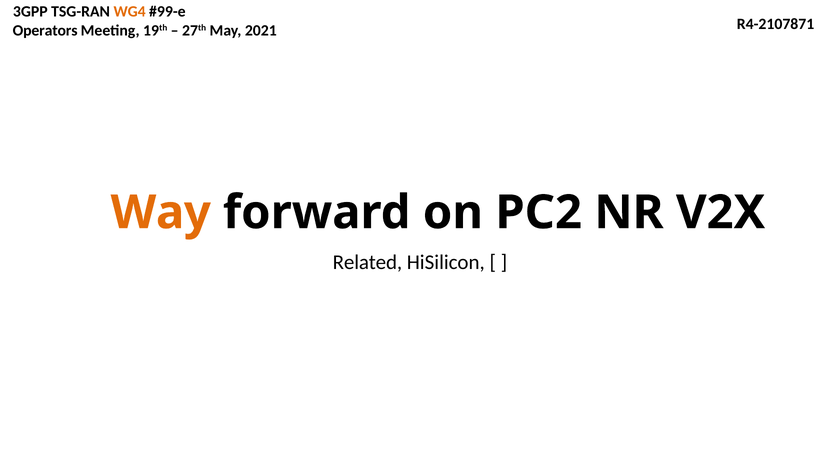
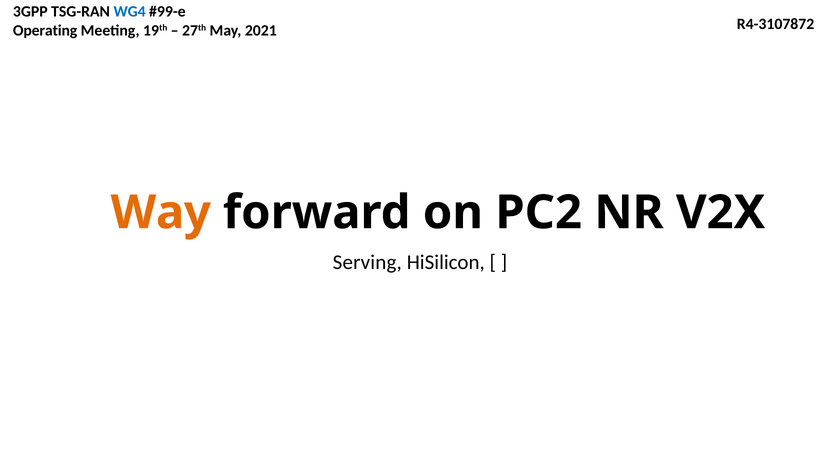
WG4 colour: orange -> blue
R4-2107871: R4-2107871 -> R4-3107872
Operators: Operators -> Operating
Related: Related -> Serving
